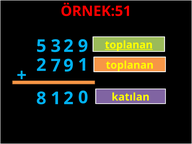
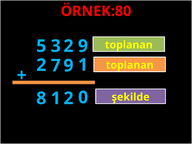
ÖRNEK:51: ÖRNEK:51 -> ÖRNEK:80
toplanan at (129, 45) underline: present -> none
katılan: katılan -> şekilde
